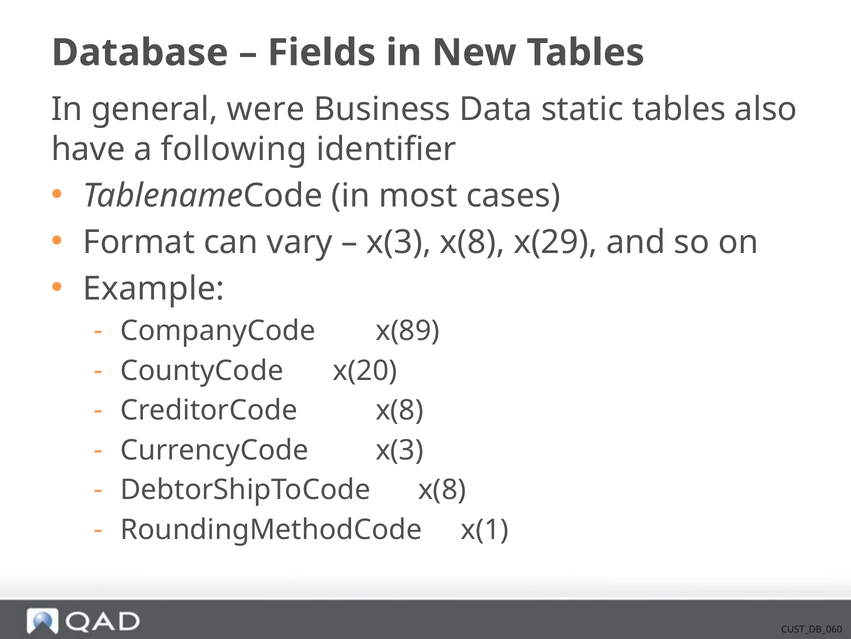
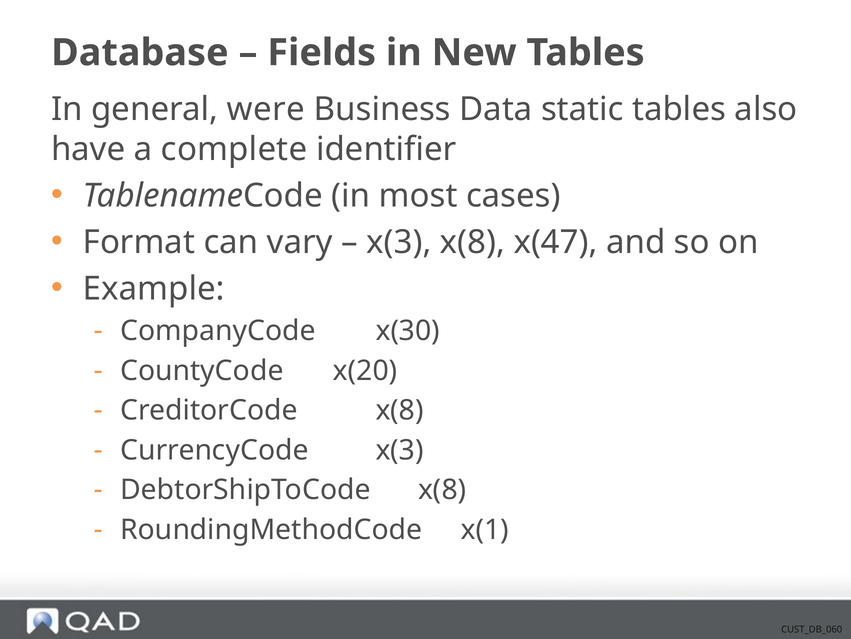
following: following -> complete
x(29: x(29 -> x(47
x(89: x(89 -> x(30
